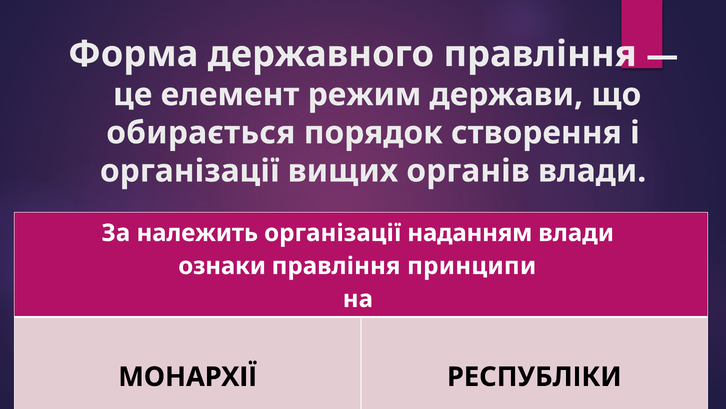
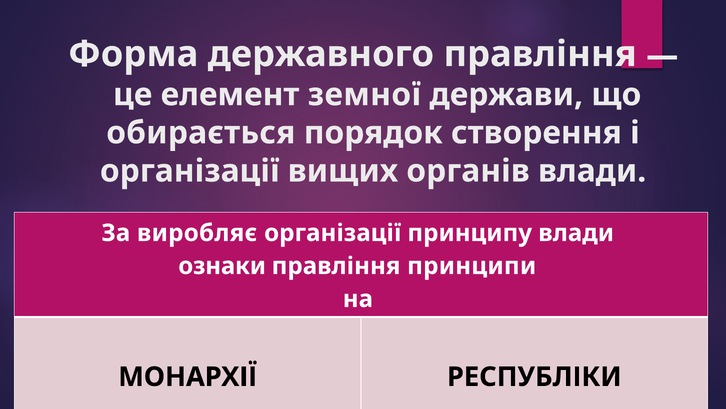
режим: режим -> земної
належить: належить -> виробляє
наданням: наданням -> принципу
